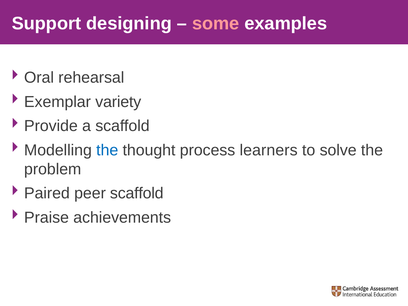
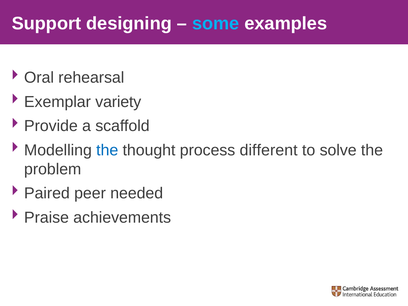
some colour: pink -> light blue
learners: learners -> different
peer scaffold: scaffold -> needed
